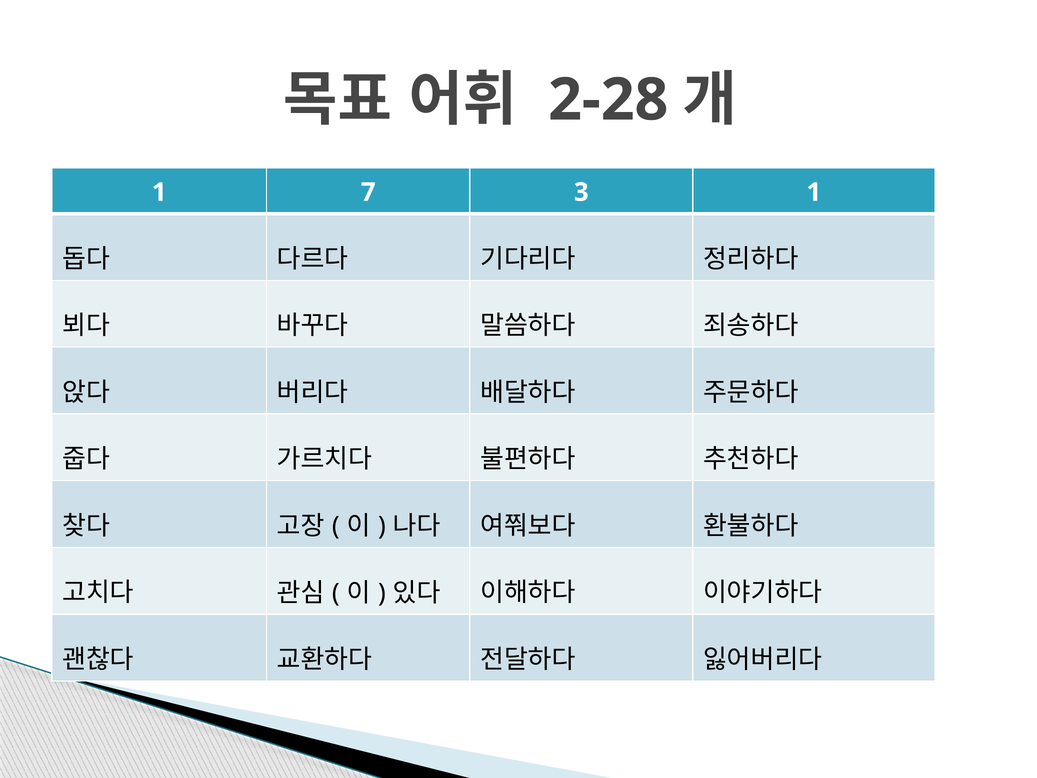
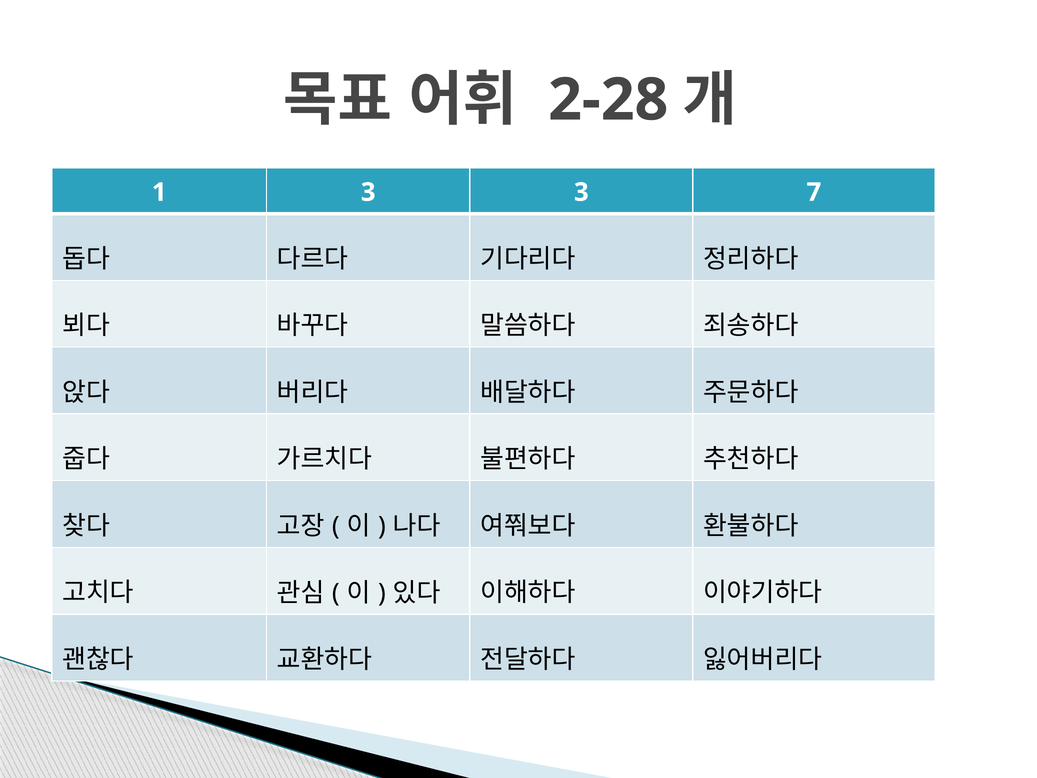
1 7: 7 -> 3
3 1: 1 -> 7
